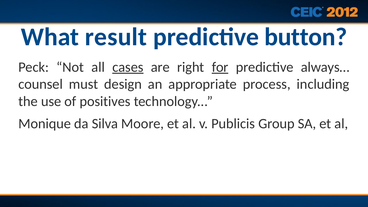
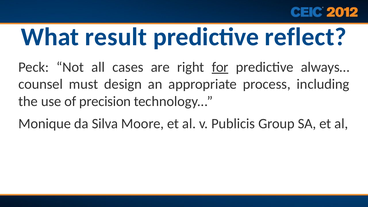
button: button -> reflect
cases underline: present -> none
positives: positives -> precision
